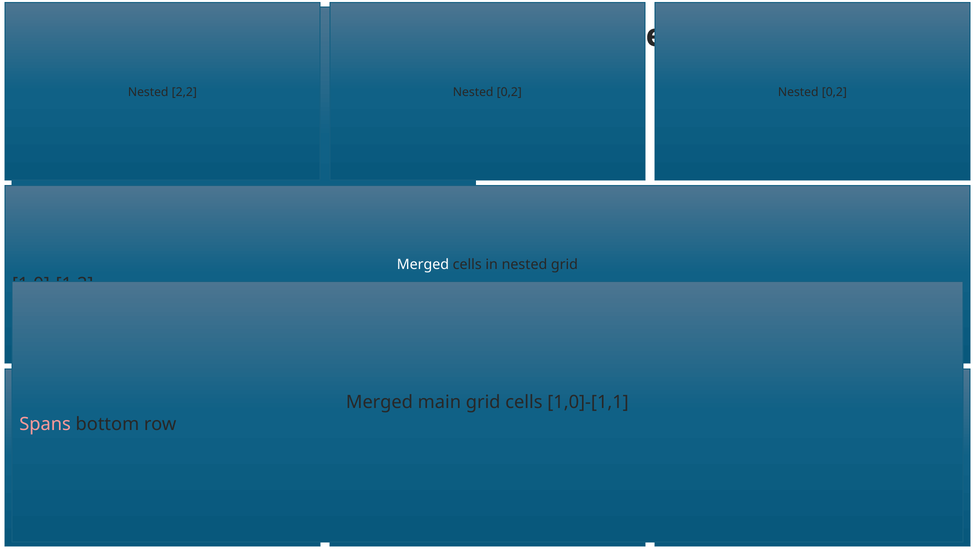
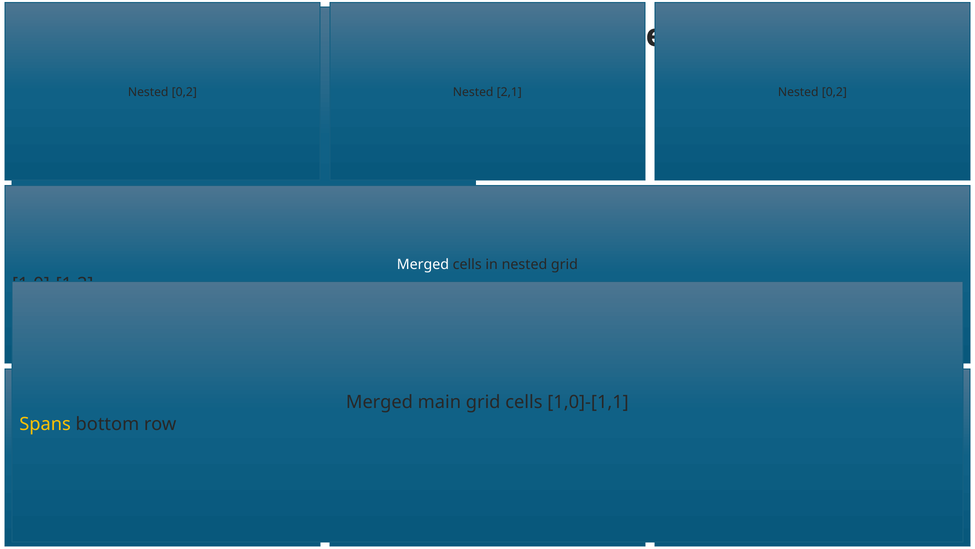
2,2 at (184, 92): 2,2 -> 0,2
0,2 at (509, 92): 0,2 -> 2,1
Spans colour: pink -> yellow
